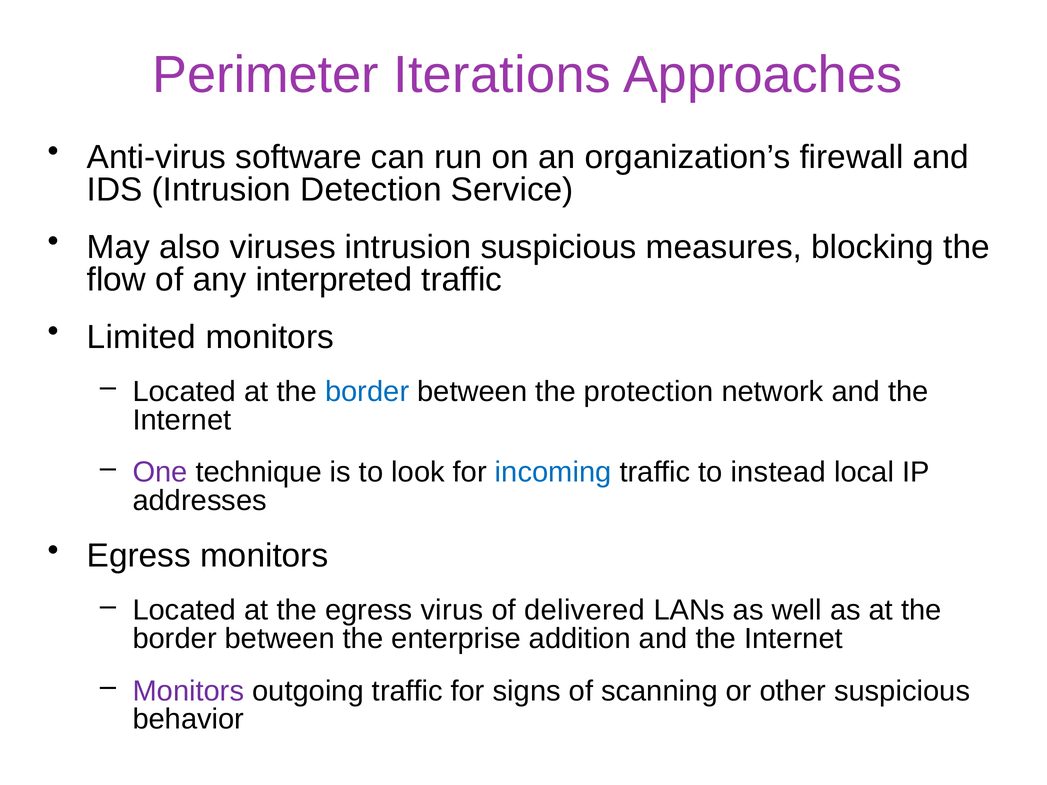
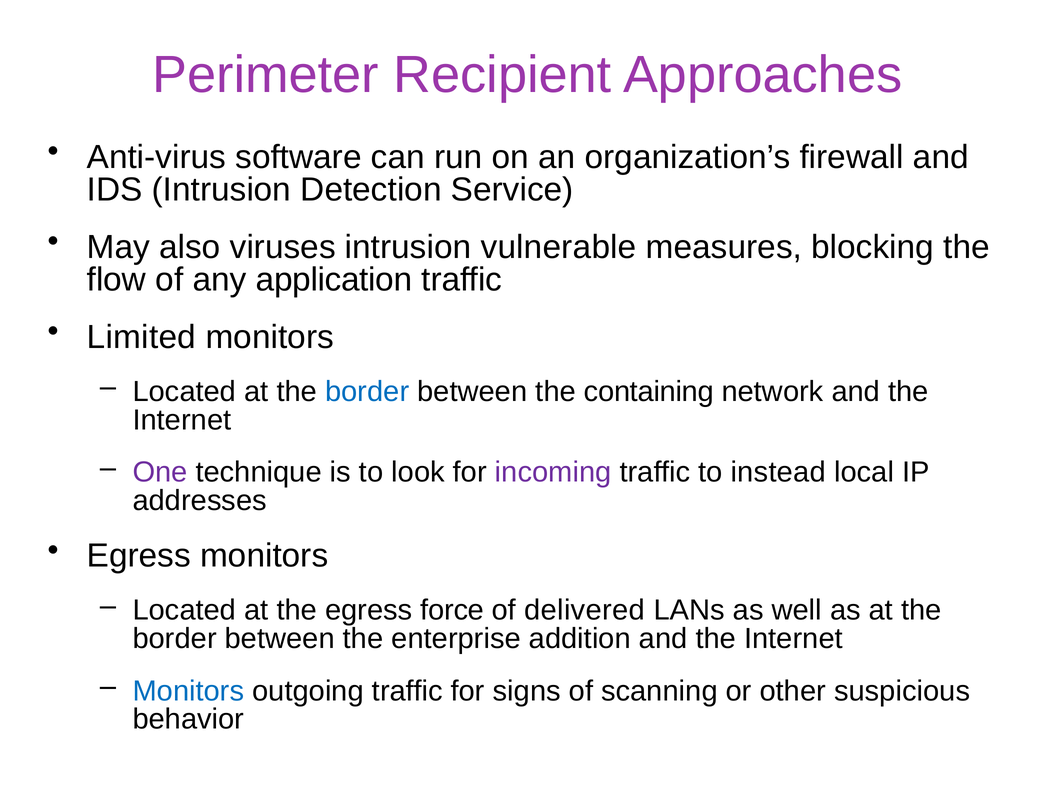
Iterations: Iterations -> Recipient
intrusion suspicious: suspicious -> vulnerable
interpreted: interpreted -> application
protection: protection -> containing
incoming colour: blue -> purple
virus: virus -> force
Monitors at (188, 691) colour: purple -> blue
